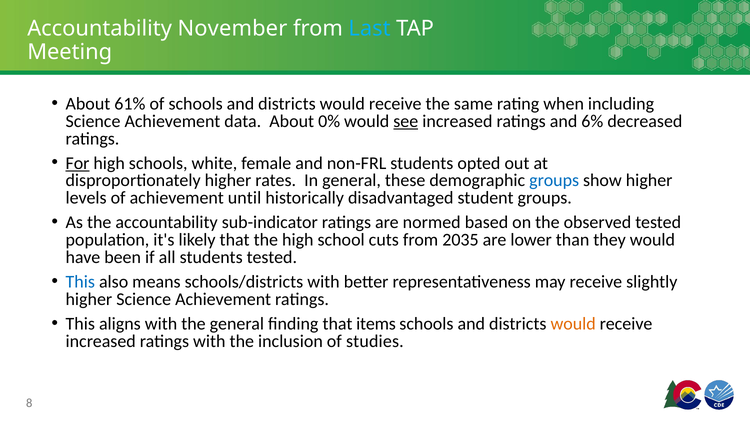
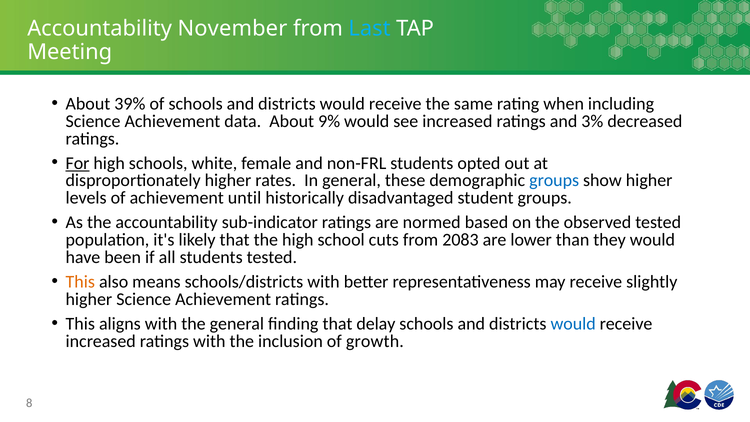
61%: 61% -> 39%
0%: 0% -> 9%
see underline: present -> none
6%: 6% -> 3%
2035: 2035 -> 2083
This at (80, 282) colour: blue -> orange
items: items -> delay
would at (573, 324) colour: orange -> blue
studies: studies -> growth
